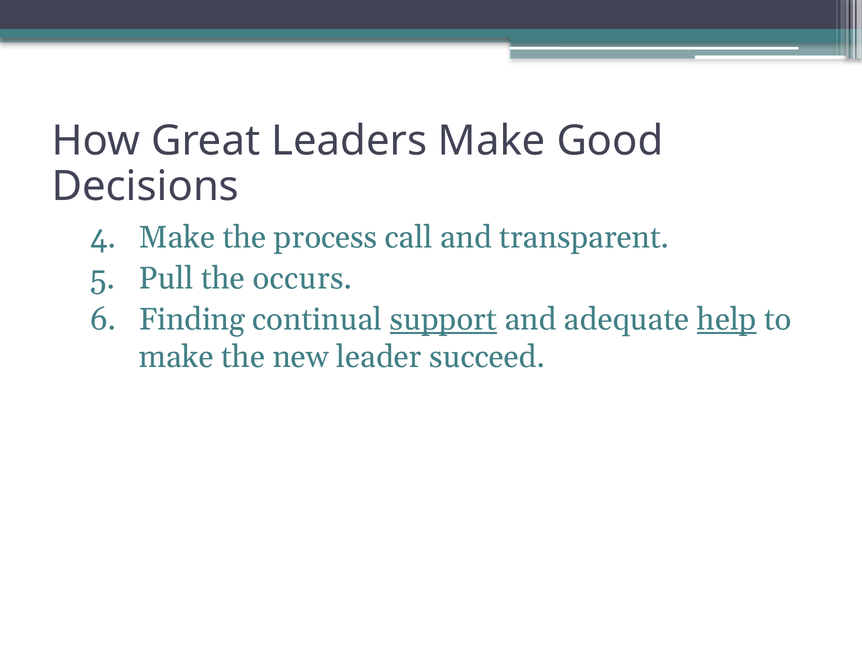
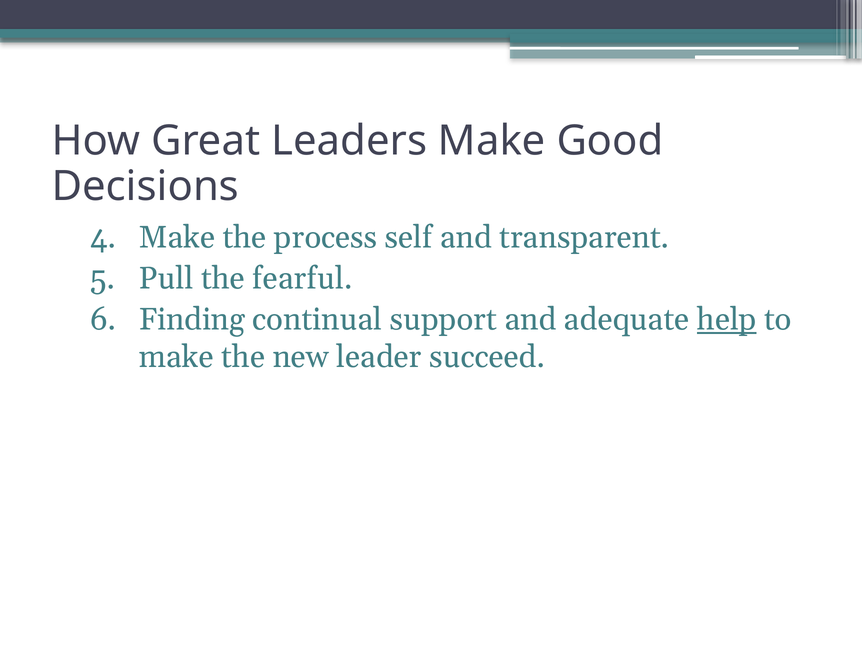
call: call -> self
occurs: occurs -> fearful
support underline: present -> none
